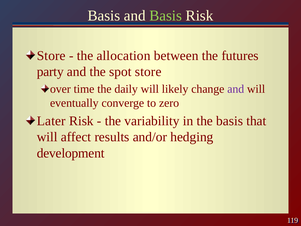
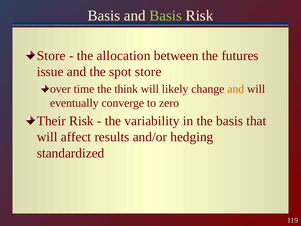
party: party -> issue
daily: daily -> think
and at (236, 89) colour: purple -> orange
Later: Later -> Their
development: development -> standardized
